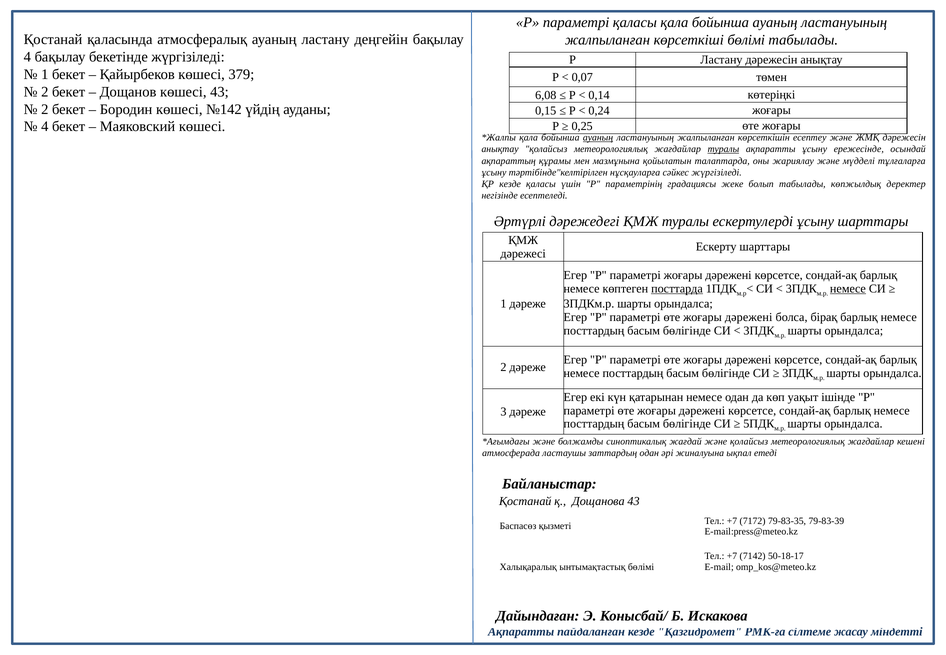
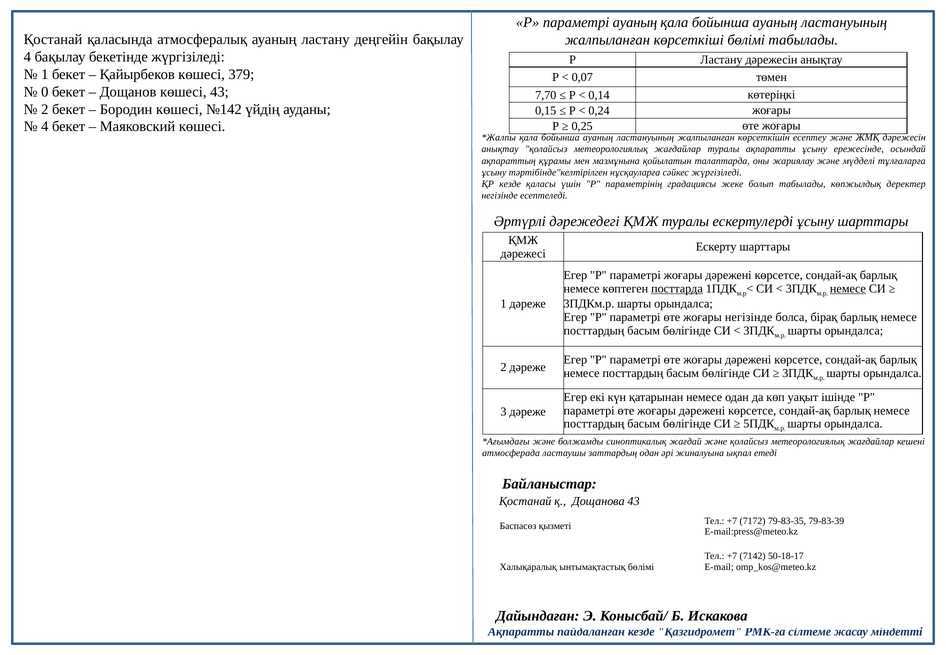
параметрі қаласы: қаласы -> ауаның
2 at (45, 92): 2 -> 0
6,08: 6,08 -> 7,70
ауаның at (598, 138) underline: present -> none
туралы at (723, 149) underline: present -> none
дәрежені at (749, 317): дәрежені -> негізінде
